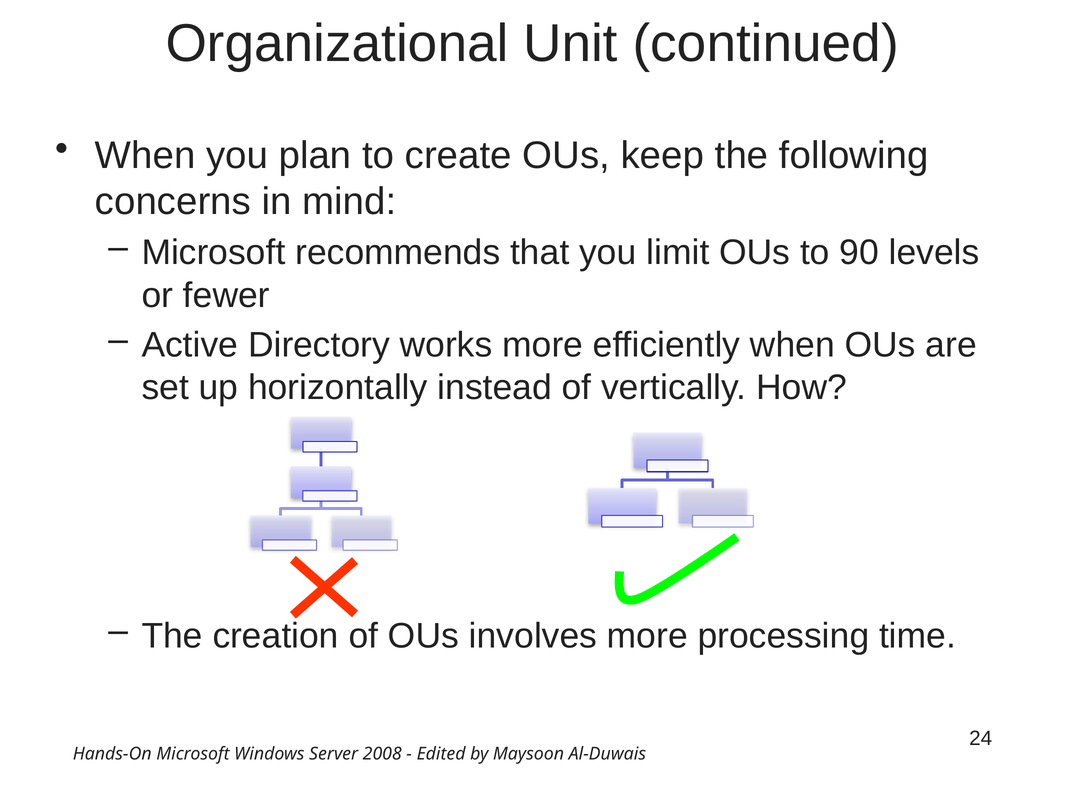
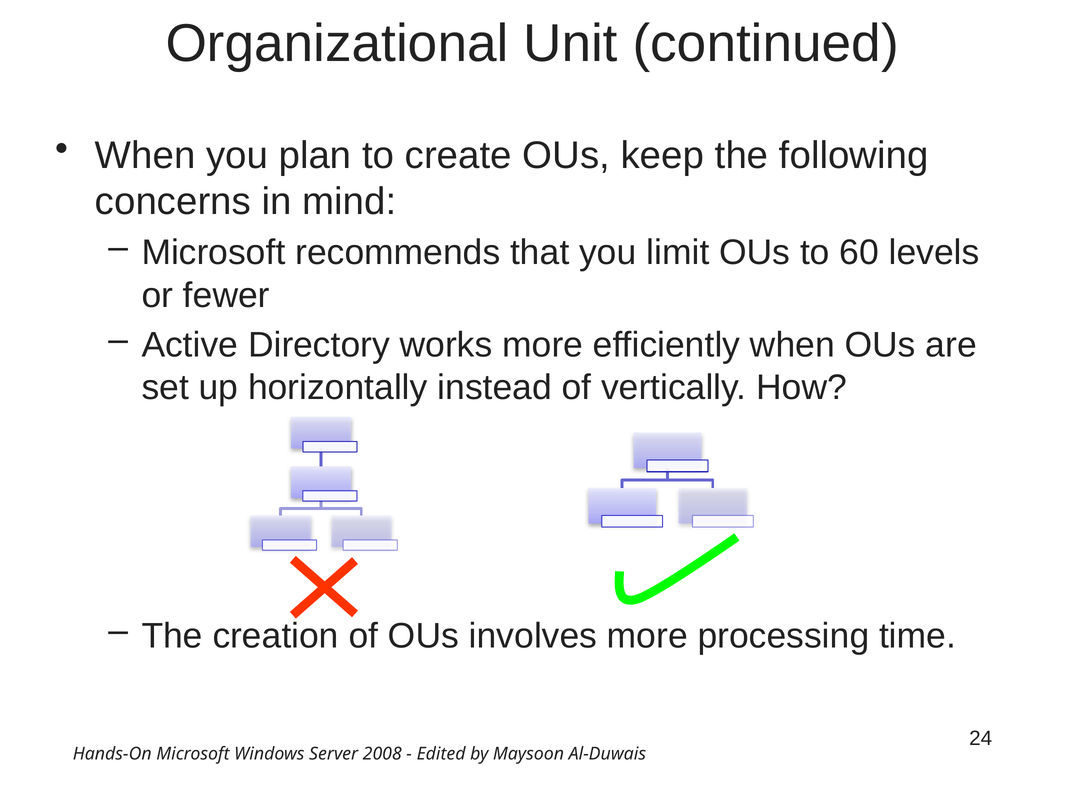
90: 90 -> 60
